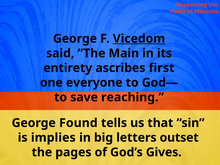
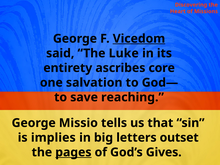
Main: Main -> Luke
first: first -> core
everyone: everyone -> salvation
Found: Found -> Missio
pages underline: none -> present
